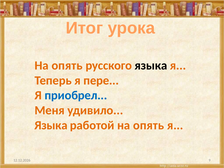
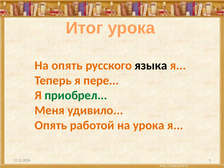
приобрел colour: blue -> green
Языка at (51, 125): Языка -> Опять
работой на опять: опять -> урока
